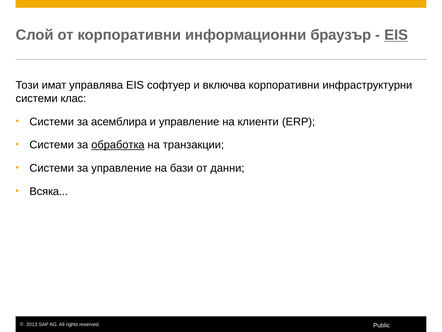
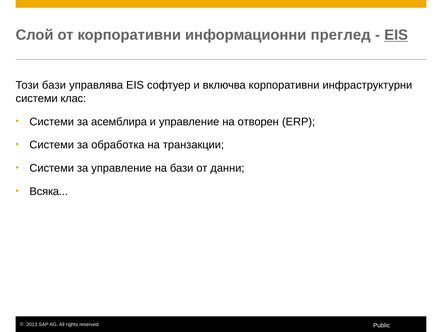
браузър: браузър -> преглед
Този имат: имат -> бази
клиенти: клиенти -> отворен
обработка underline: present -> none
